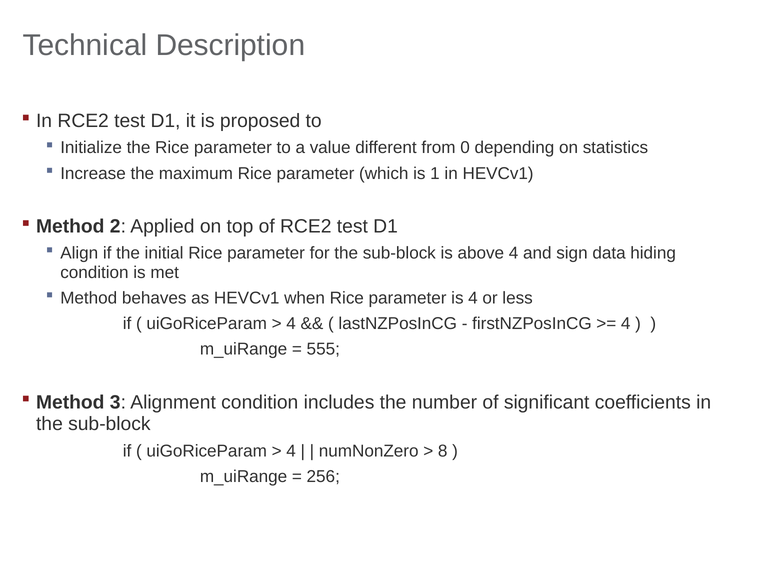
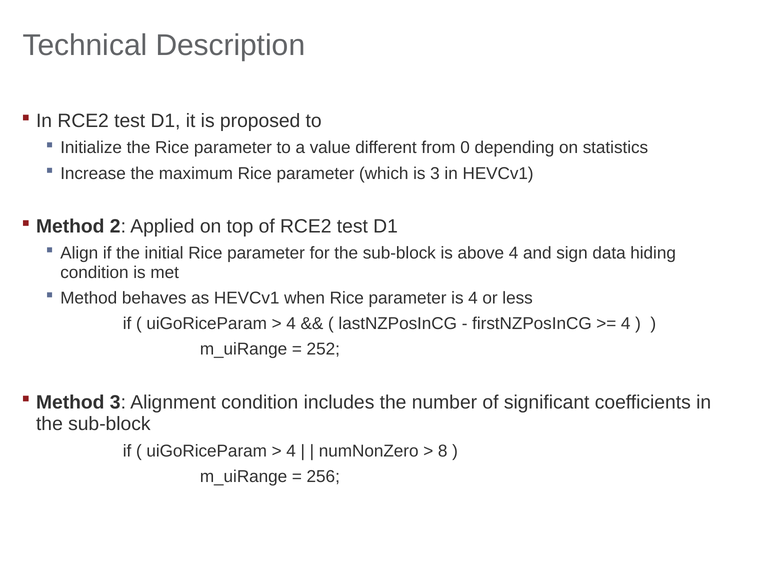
is 1: 1 -> 3
555: 555 -> 252
